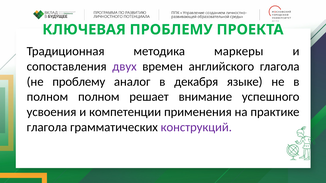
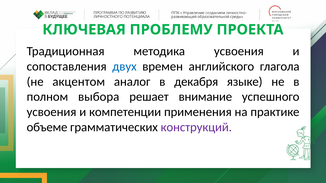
методика маркеры: маркеры -> усвоения
двух colour: purple -> blue
не проблему: проблему -> акцентом
полном полном: полном -> выбора
глагола at (47, 127): глагола -> объеме
